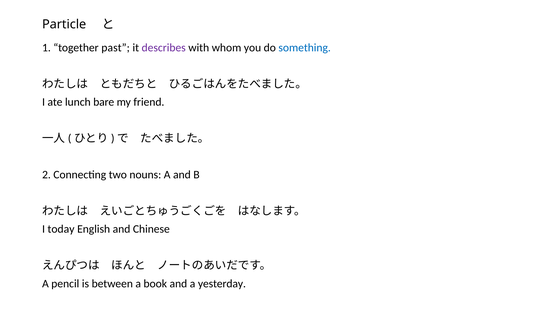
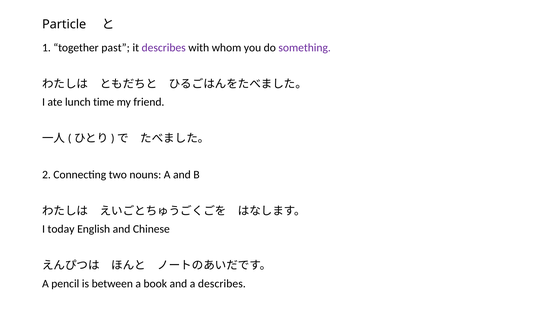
something colour: blue -> purple
bare: bare -> time
a yesterday: yesterday -> describes
